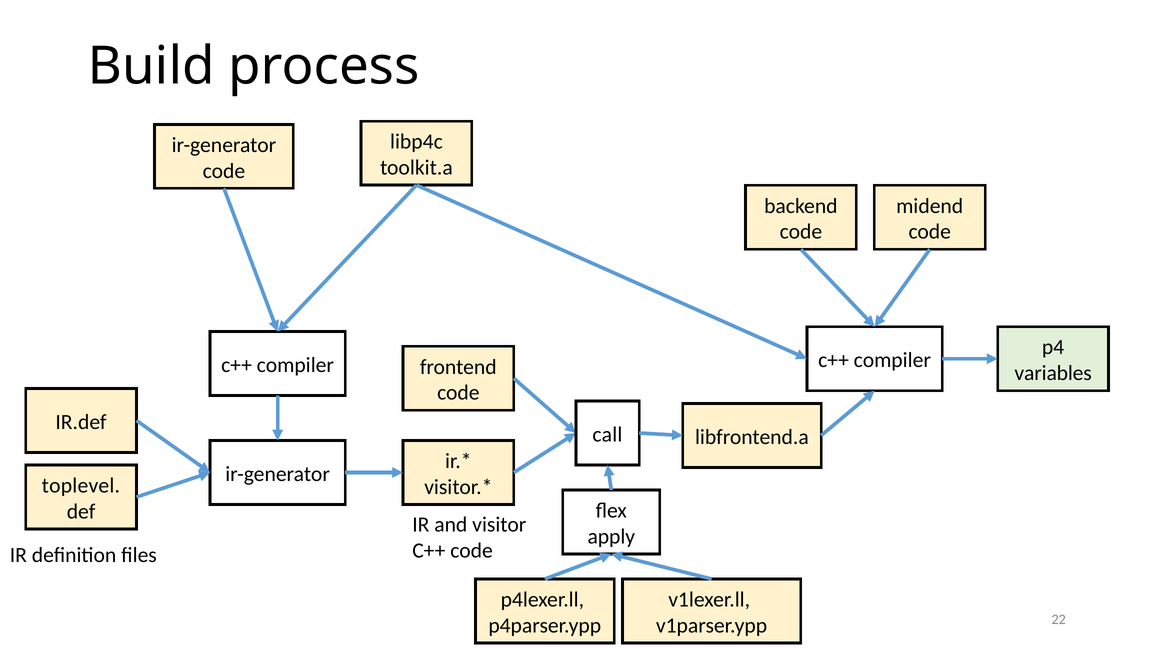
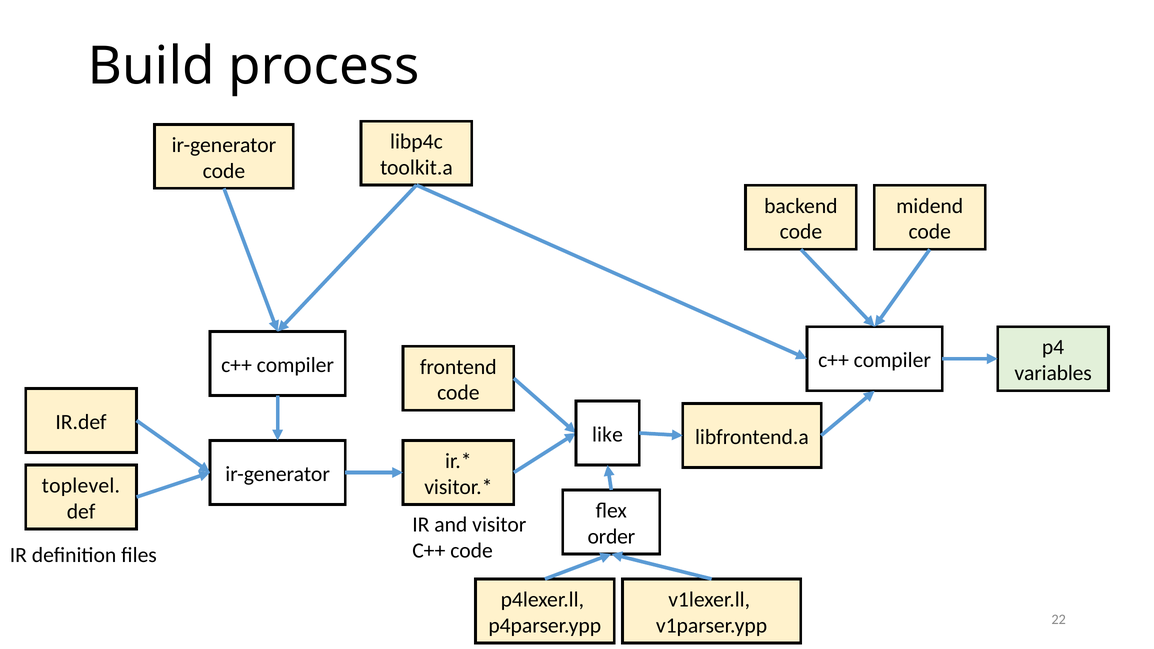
call: call -> like
apply: apply -> order
